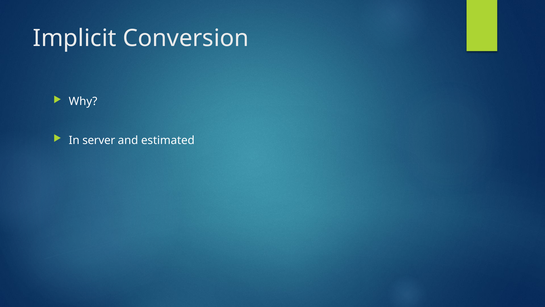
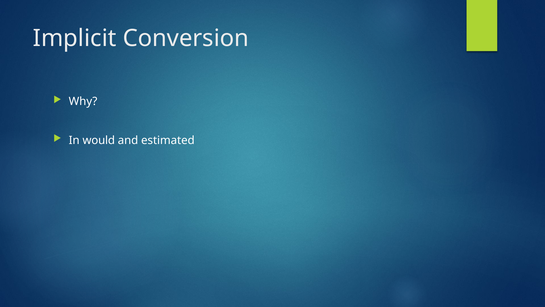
server: server -> would
